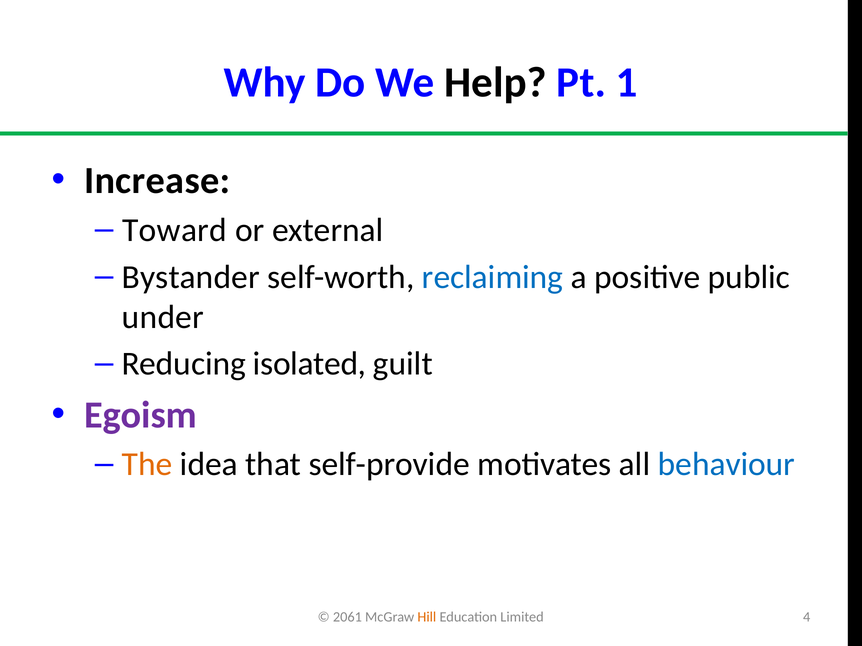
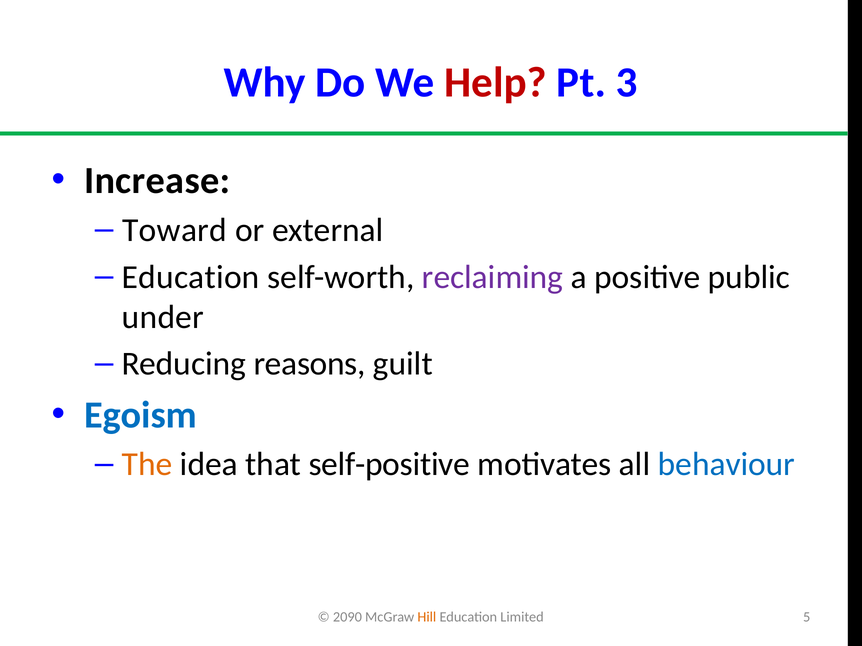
Help colour: black -> red
1: 1 -> 3
Bystander at (191, 277): Bystander -> Education
reclaiming colour: blue -> purple
isolated: isolated -> reasons
Egoism colour: purple -> blue
self-provide: self-provide -> self-positive
2061: 2061 -> 2090
4: 4 -> 5
